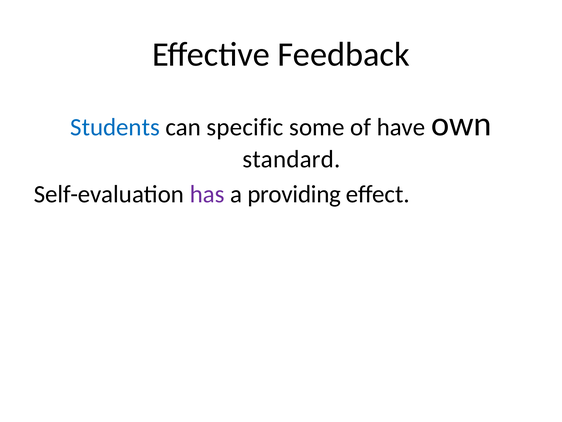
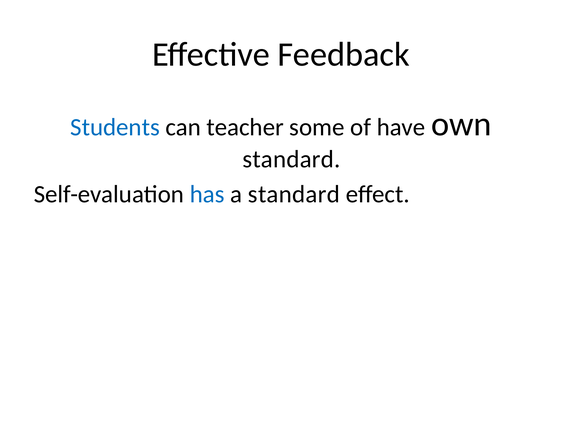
specific: specific -> teacher
has colour: purple -> blue
a providing: providing -> standard
